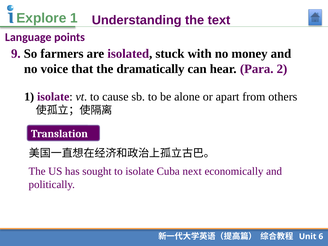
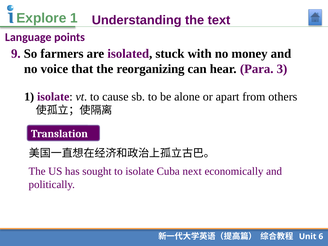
dramatically: dramatically -> reorganizing
2: 2 -> 3
